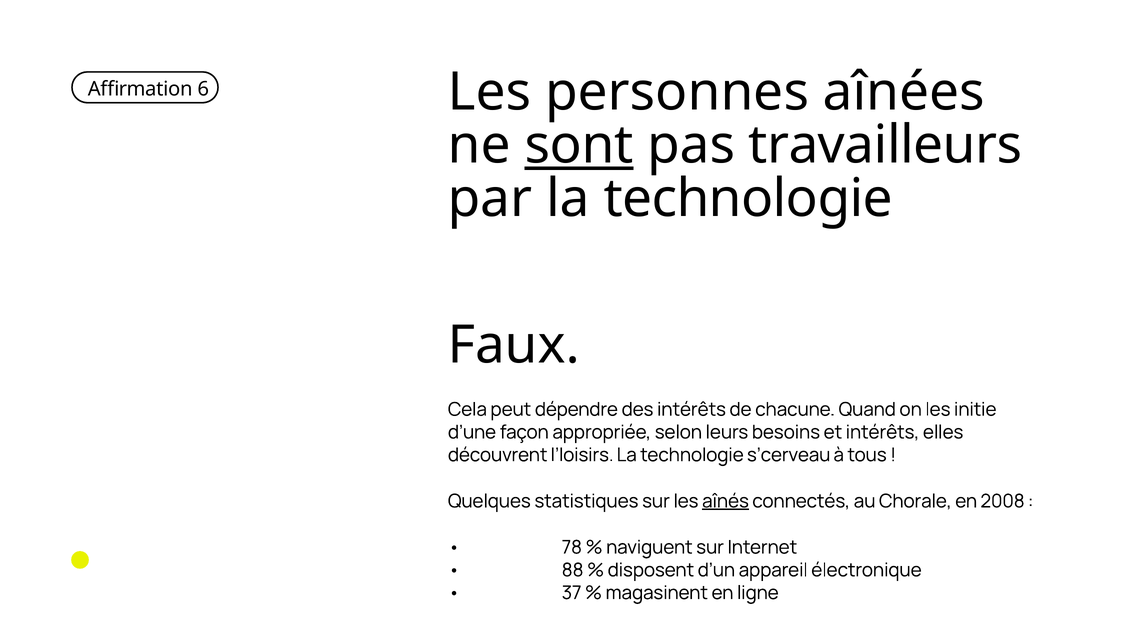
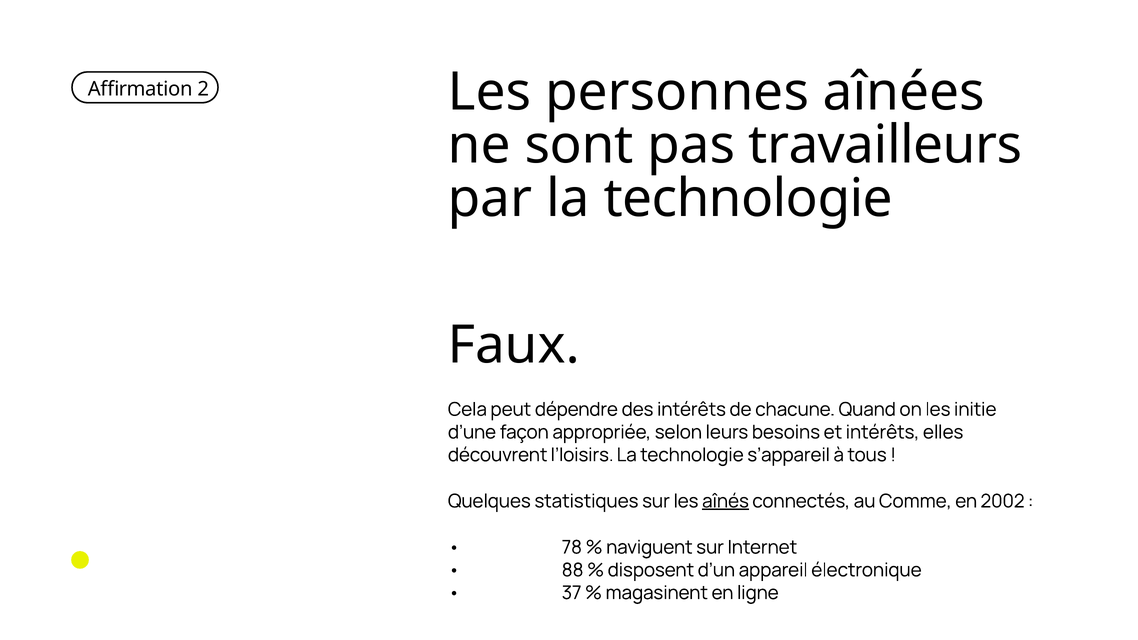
6: 6 -> 2
sont underline: present -> none
s’cerveau: s’cerveau -> s’appareil
Chorale: Chorale -> Comme
2008: 2008 -> 2002
